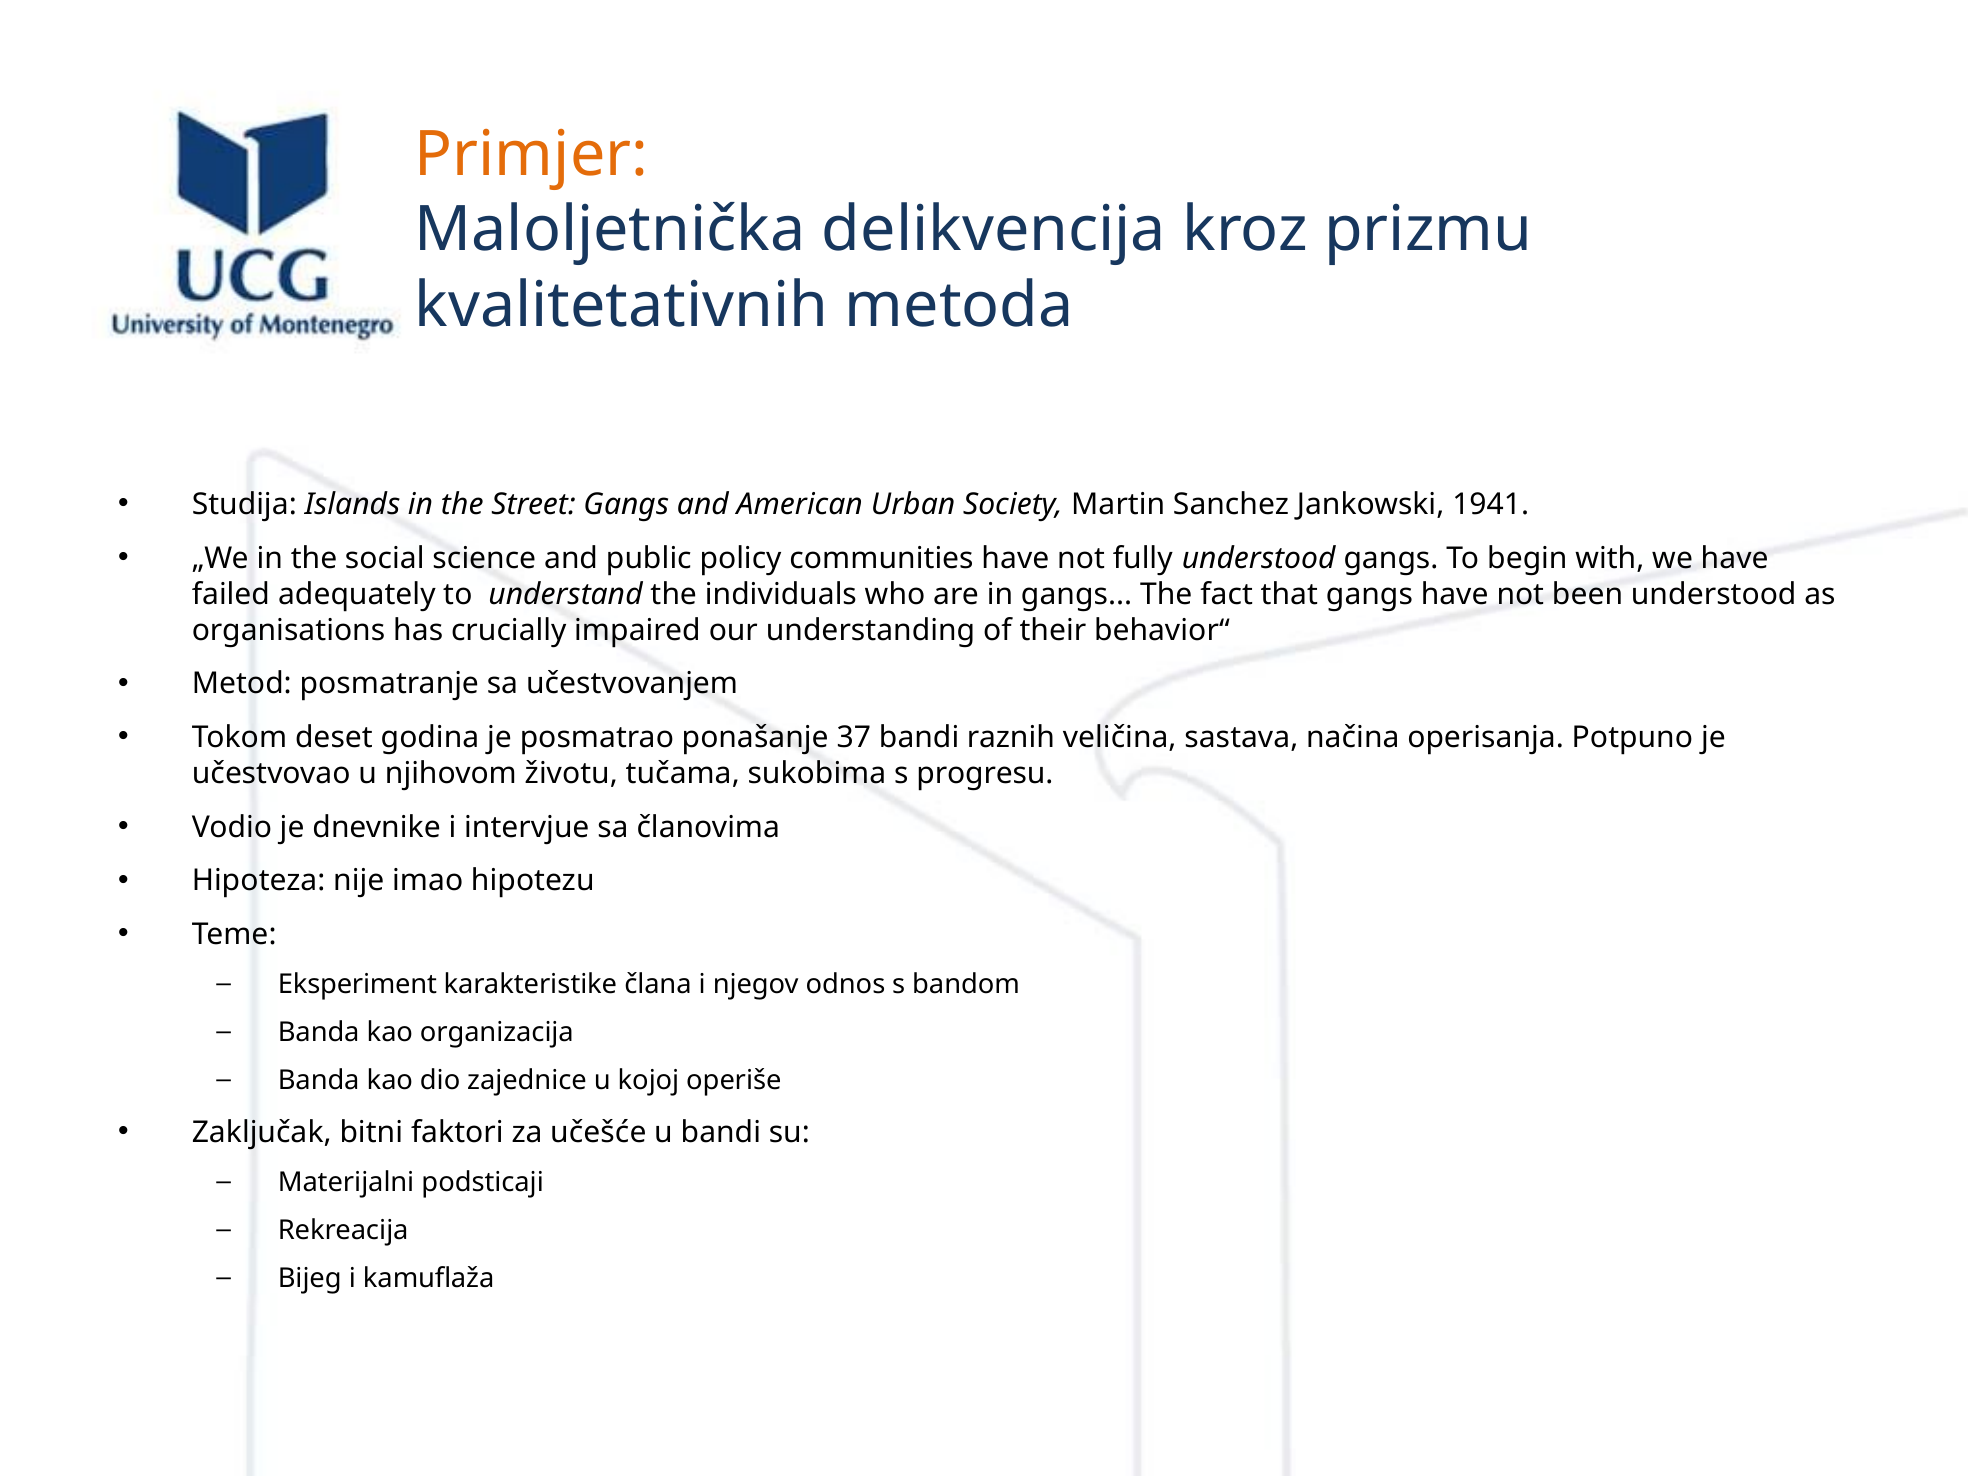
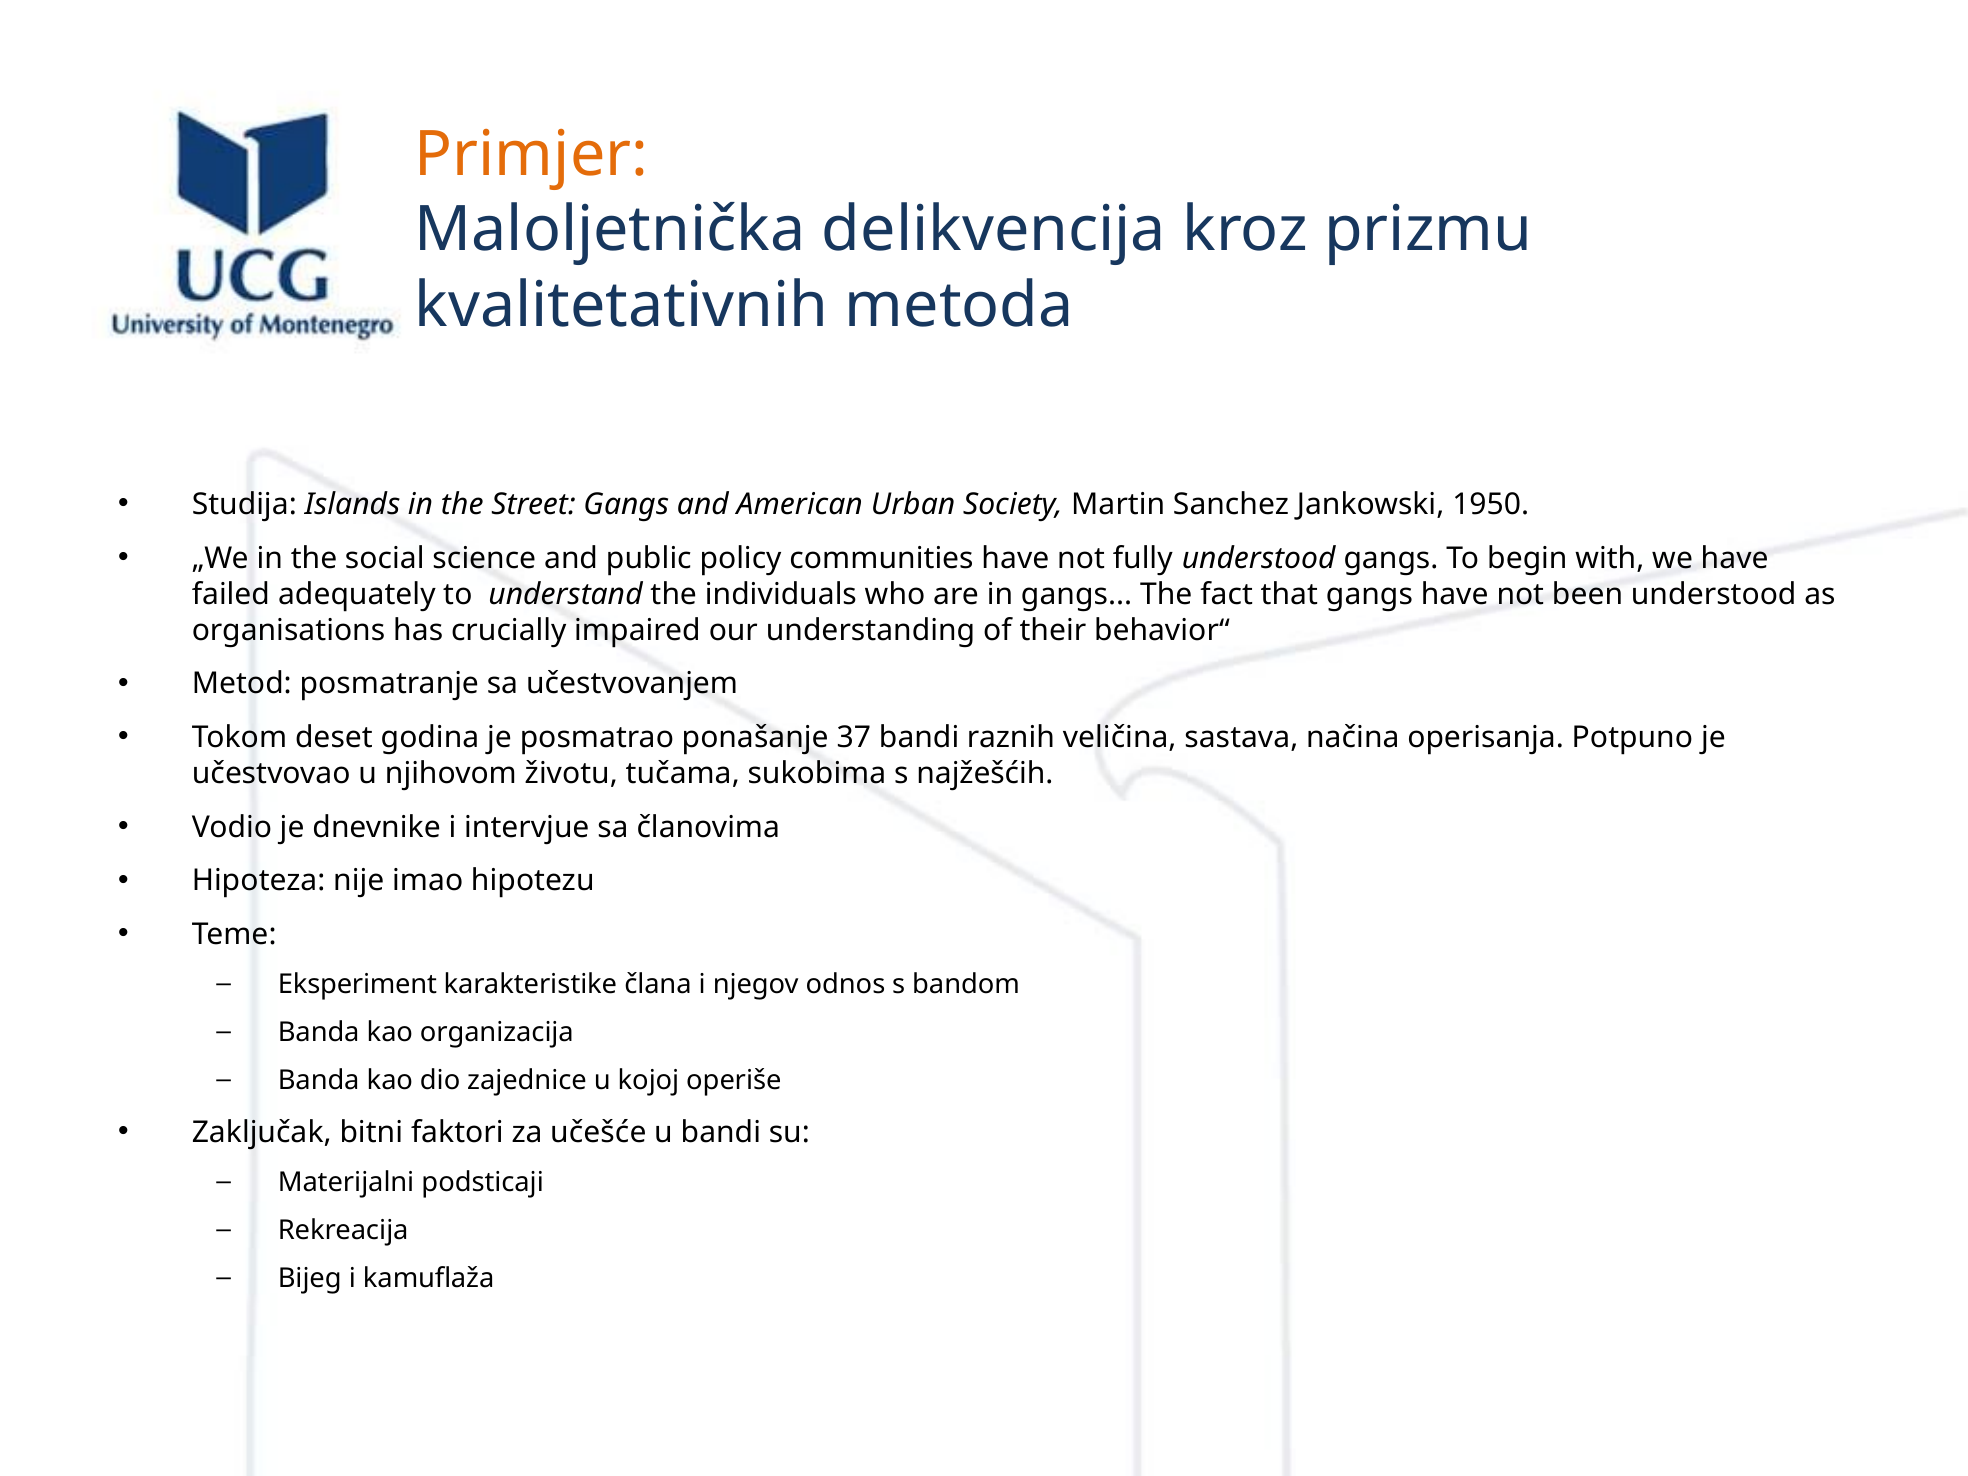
1941: 1941 -> 1950
progresu: progresu -> najžešćih
